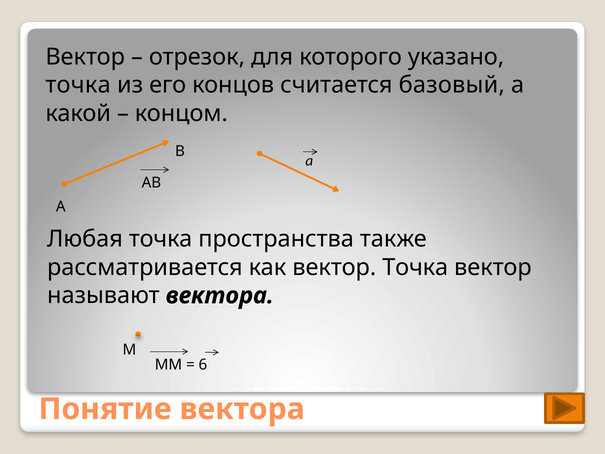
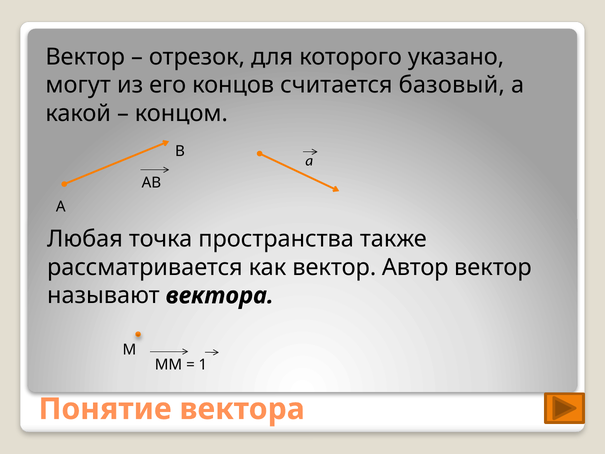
точка at (78, 85): точка -> могут
вектор Точка: Точка -> Автор
6: 6 -> 1
